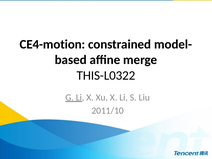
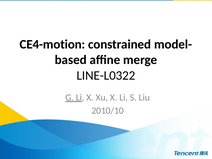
THIS-L0322: THIS-L0322 -> LINE-L0322
2011/10: 2011/10 -> 2010/10
